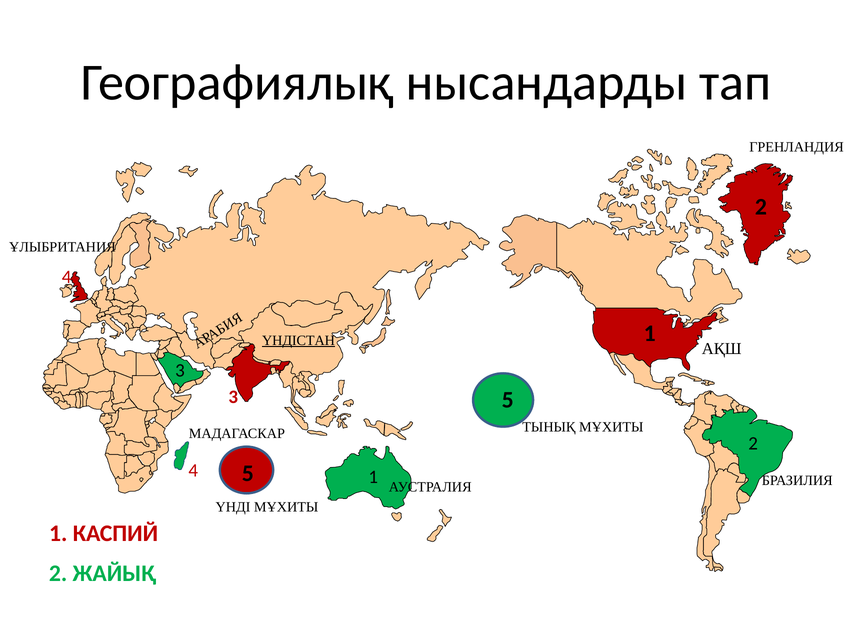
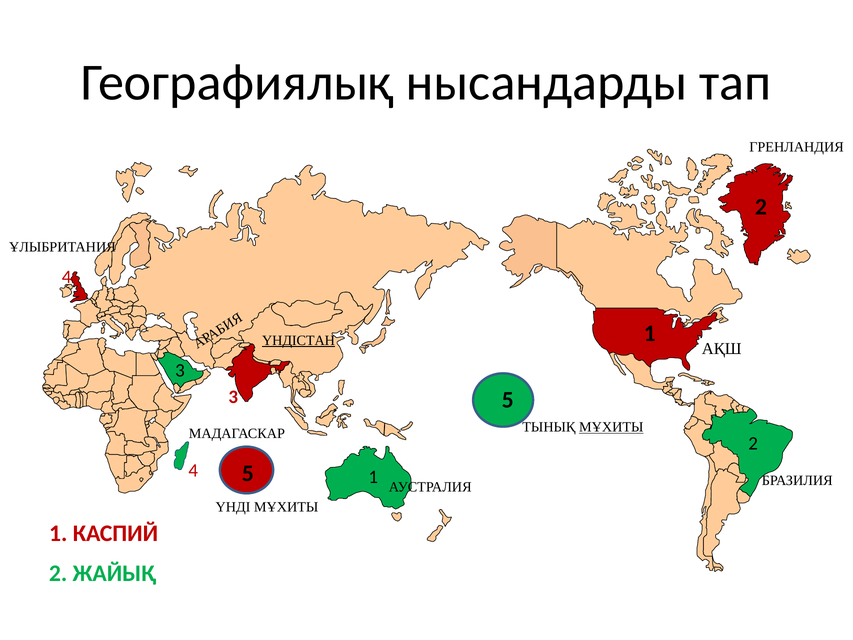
МҰХИТЫ at (611, 427) underline: none -> present
